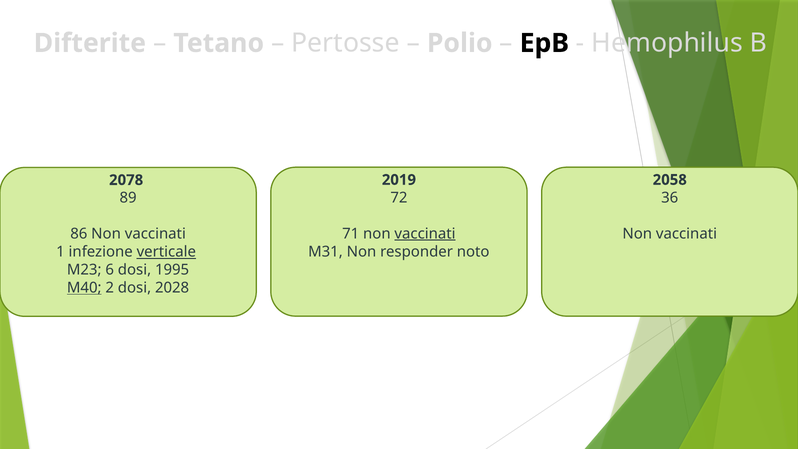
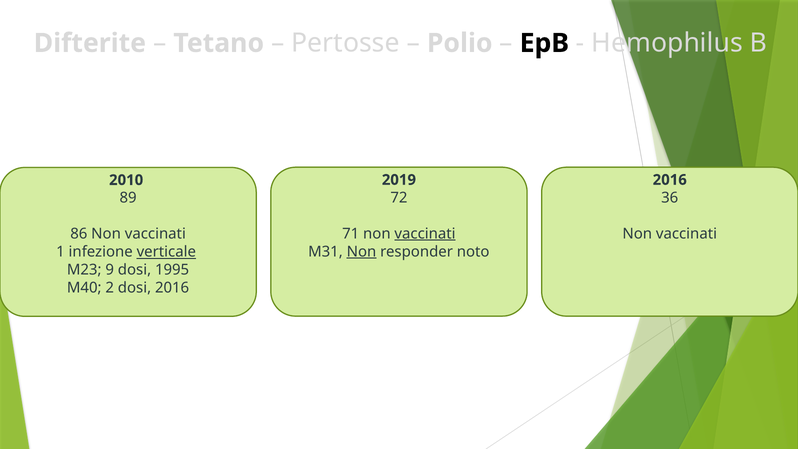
2058 at (670, 180): 2058 -> 2016
2078: 2078 -> 2010
Non at (361, 252) underline: none -> present
6: 6 -> 9
M40 underline: present -> none
dosi 2028: 2028 -> 2016
